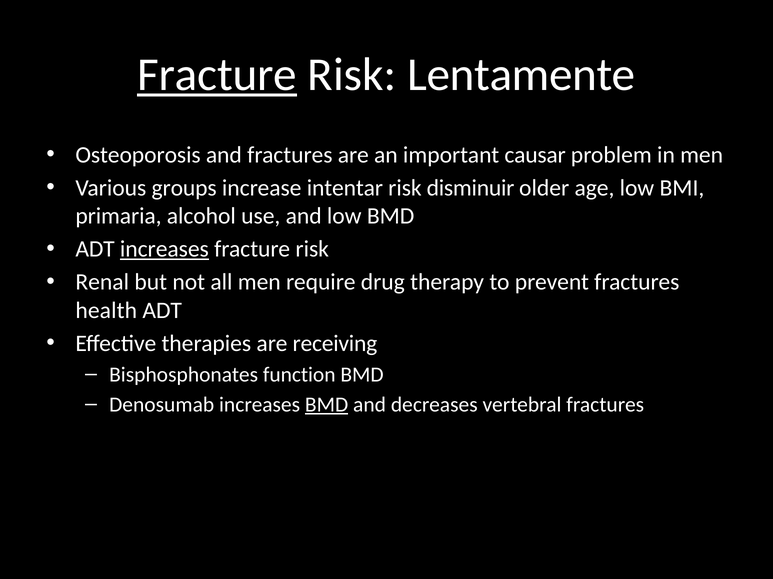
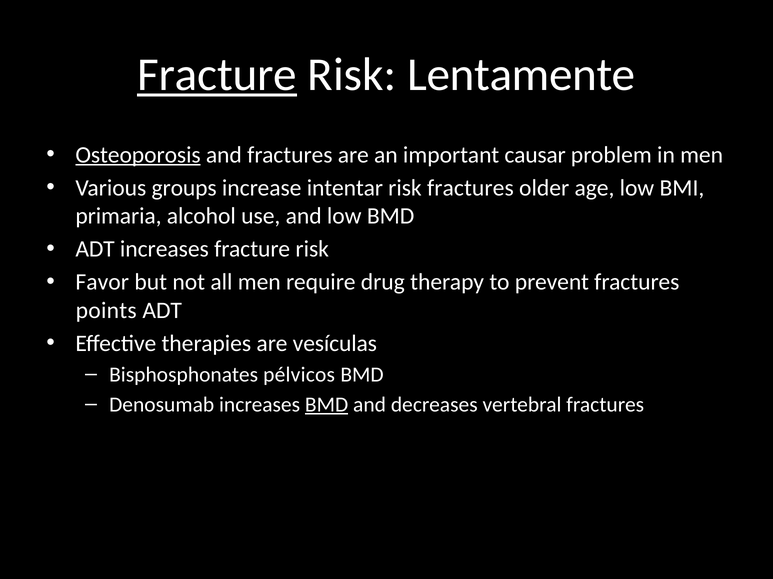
Osteoporosis underline: none -> present
risk disminuir: disminuir -> fractures
increases at (164, 249) underline: present -> none
Renal: Renal -> Favor
health: health -> points
receiving: receiving -> vesículas
function: function -> pélvicos
